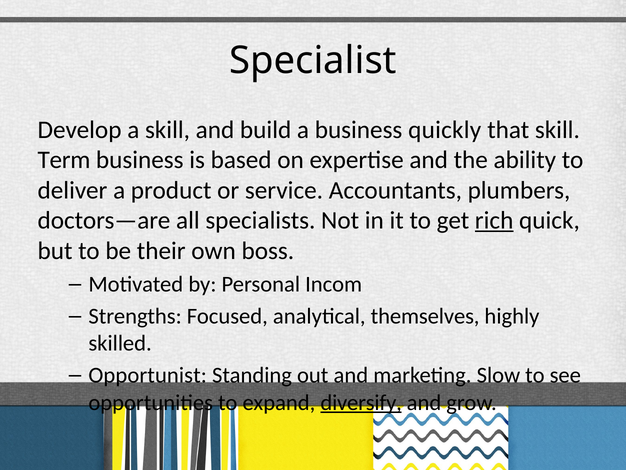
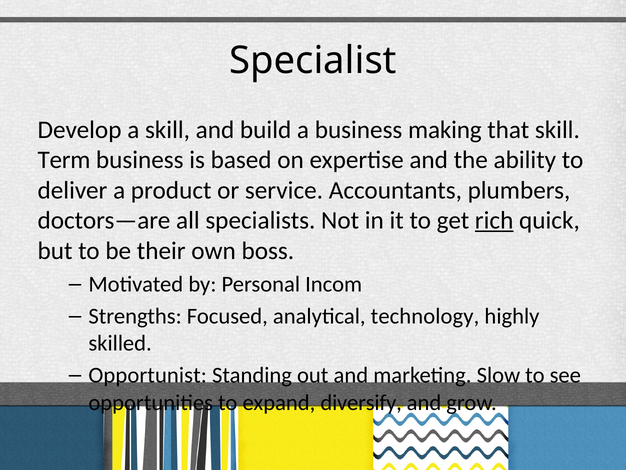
quickly: quickly -> making
themselves: themselves -> technology
diversify underline: present -> none
